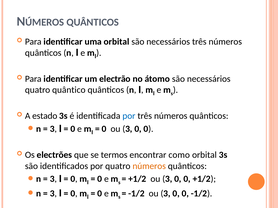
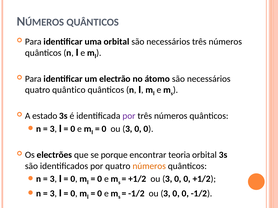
por at (129, 116) colour: blue -> purple
termos: termos -> porque
como: como -> teoria
